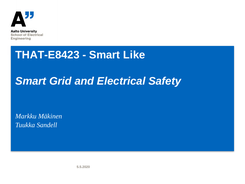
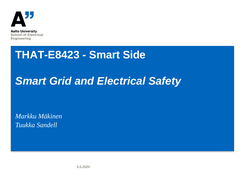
Like: Like -> Side
